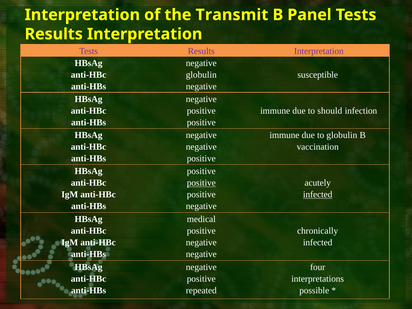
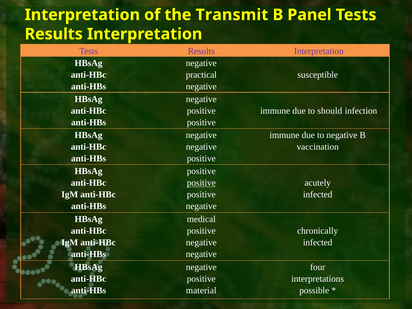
globulin at (201, 75): globulin -> practical
to globulin: globulin -> negative
infected at (318, 195) underline: present -> none
repeated: repeated -> material
